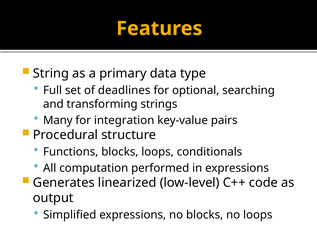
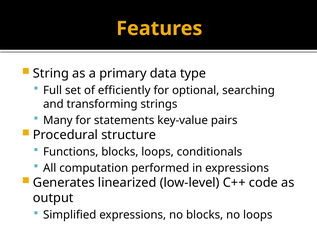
deadlines: deadlines -> efficiently
integration: integration -> statements
